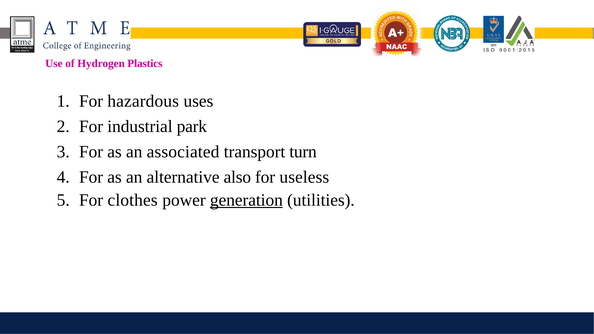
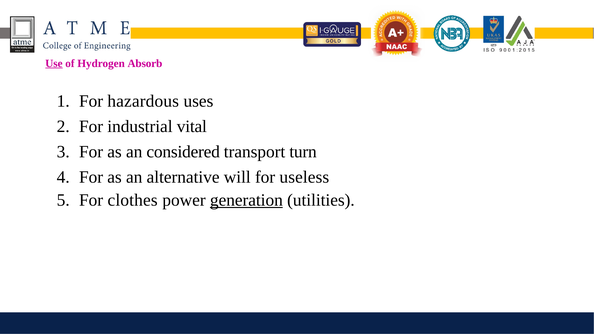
Use underline: none -> present
Plastics: Plastics -> Absorb
park: park -> vital
associated: associated -> considered
also: also -> will
